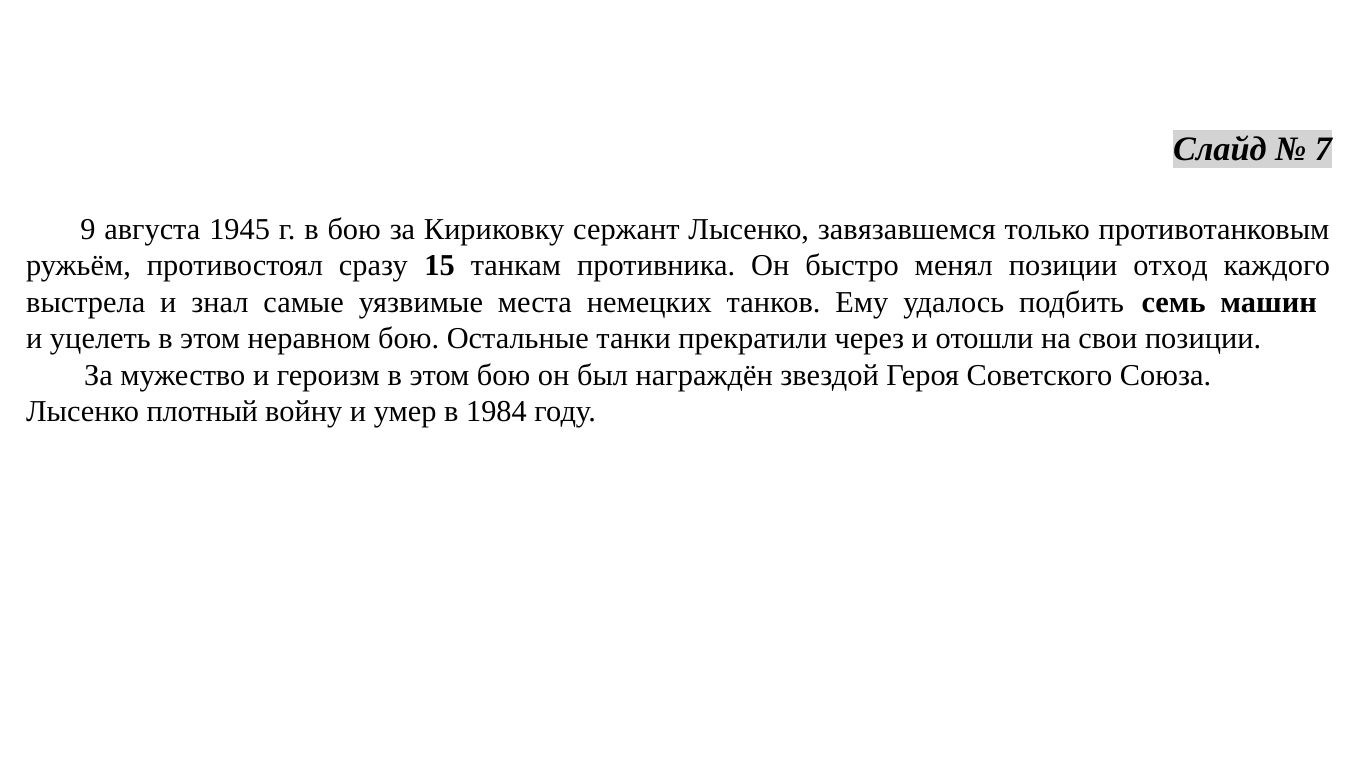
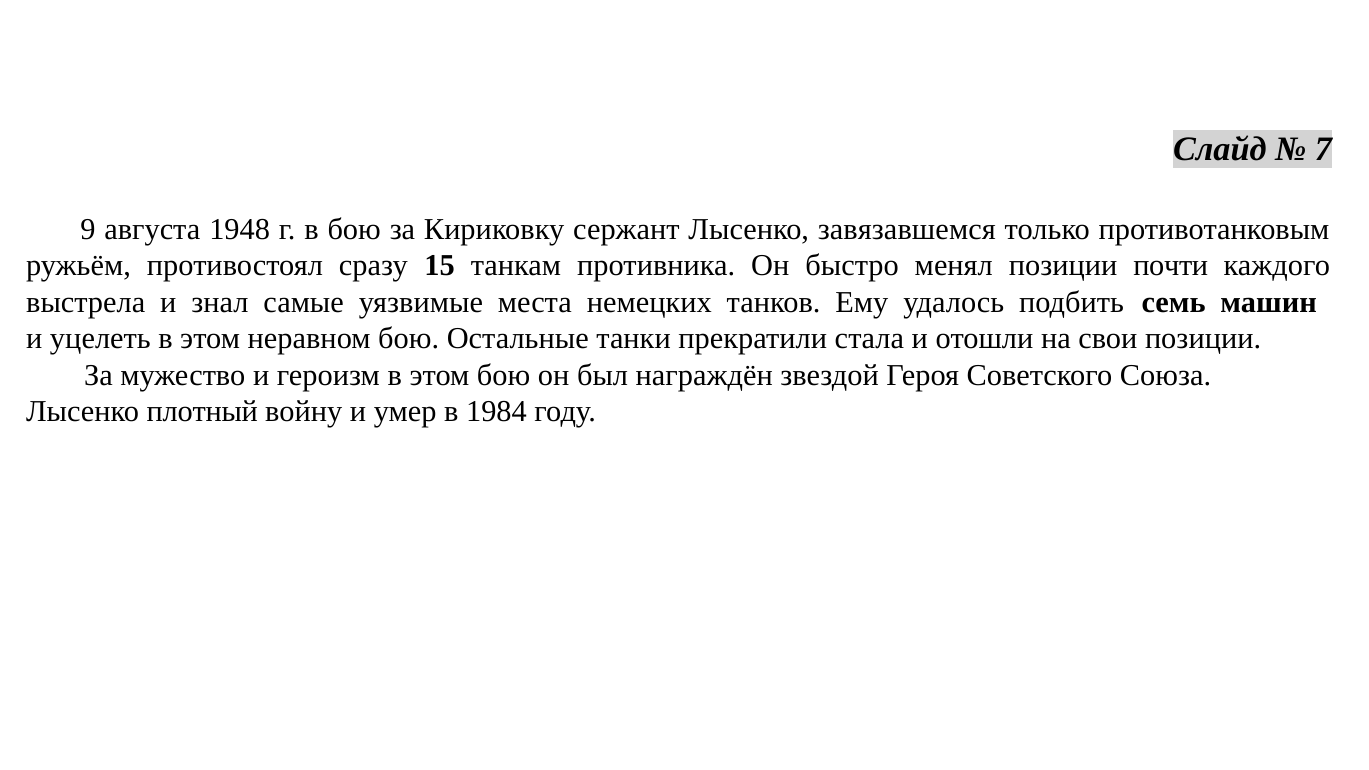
1945: 1945 -> 1948
отход: отход -> почти
через: через -> стала
